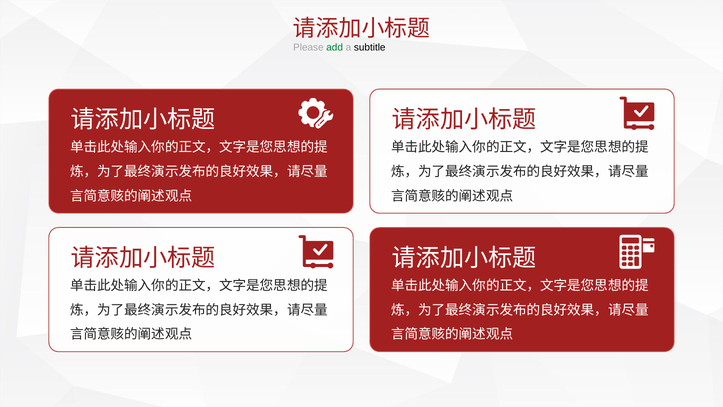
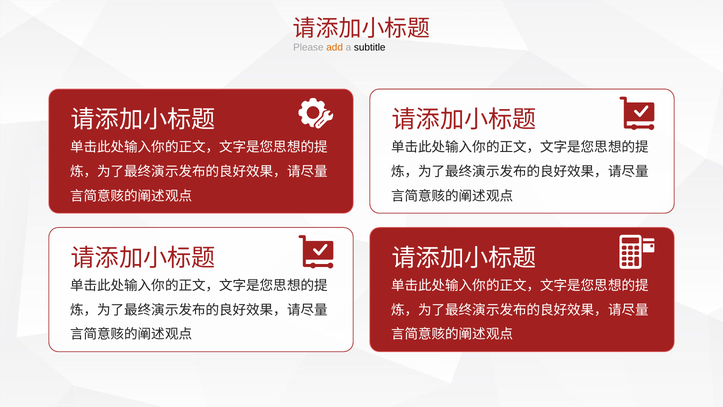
add colour: green -> orange
